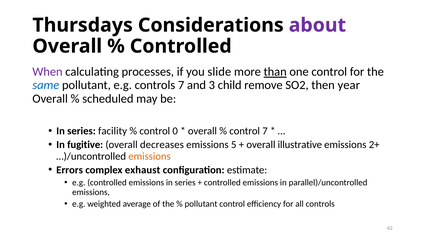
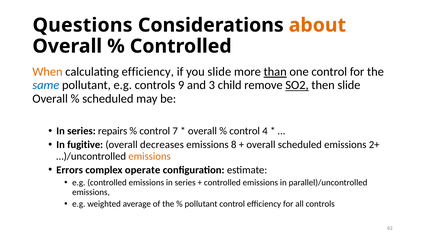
Thursdays: Thursdays -> Questions
about colour: purple -> orange
When colour: purple -> orange
calculating processes: processes -> efficiency
controls 7: 7 -> 9
SO2 underline: none -> present
then year: year -> slide
facility: facility -> repairs
0: 0 -> 7
control 7: 7 -> 4
5: 5 -> 8
overall illustrative: illustrative -> scheduled
exhaust: exhaust -> operate
